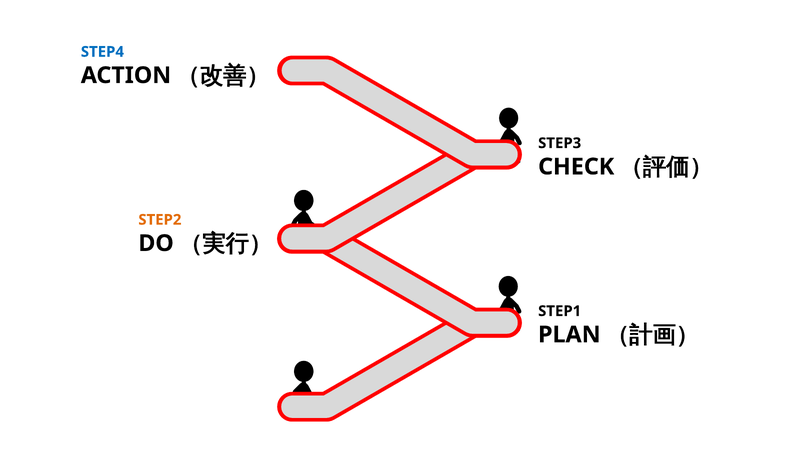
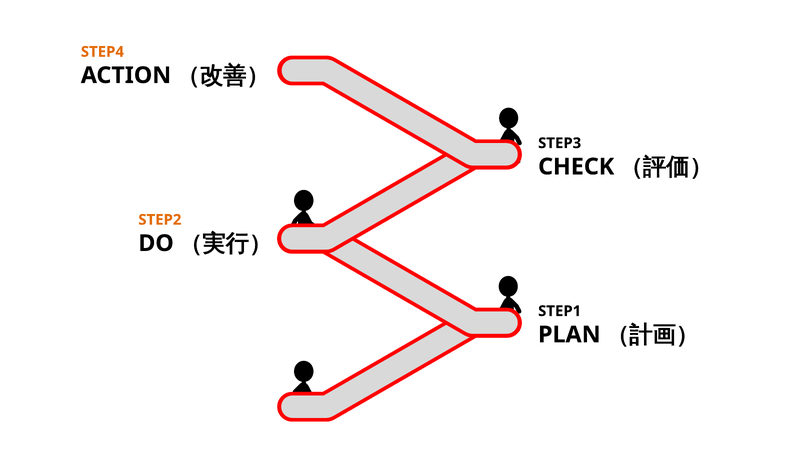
STEP4 colour: blue -> orange
